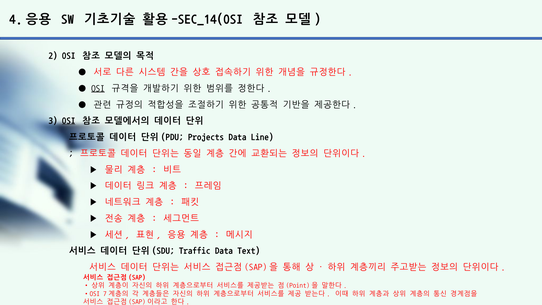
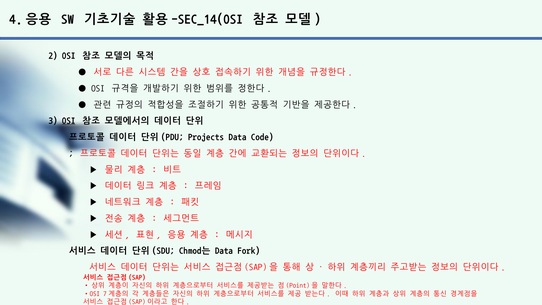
OSI at (98, 88) underline: present -> none
Line: Line -> Code
Traffic: Traffic -> Chmod는
Text: Text -> Fork
